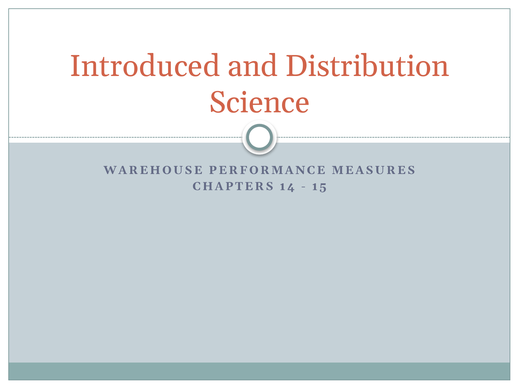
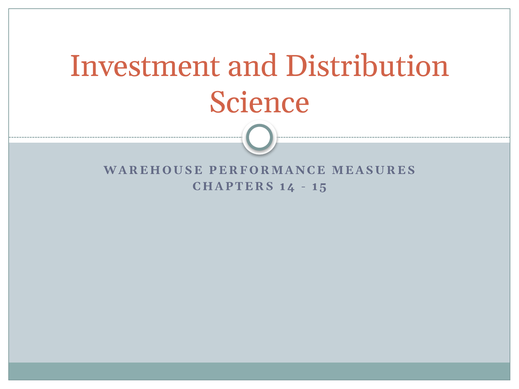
Introduced: Introduced -> Investment
